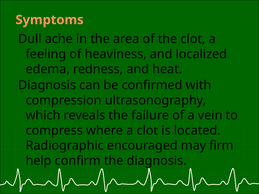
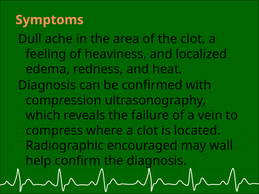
firm: firm -> wall
